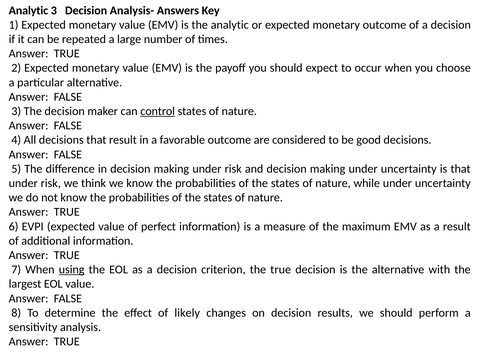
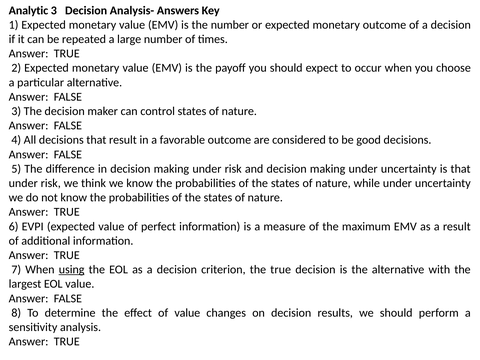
the analytic: analytic -> number
control underline: present -> none
of likely: likely -> value
